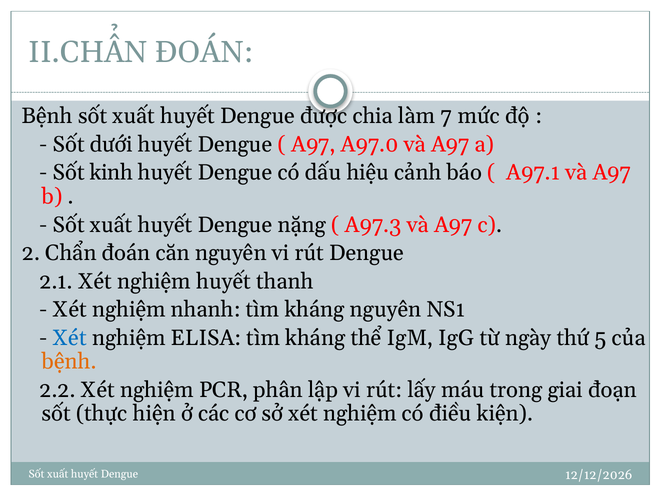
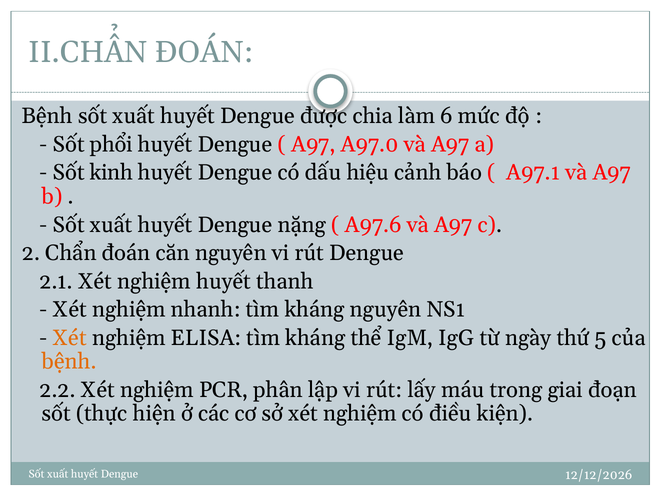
7: 7 -> 6
dưới: dưới -> phổi
A97.3: A97.3 -> A97.6
Xét at (70, 338) colour: blue -> orange
